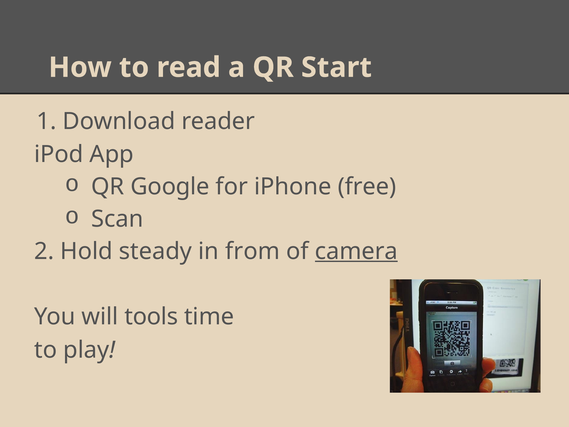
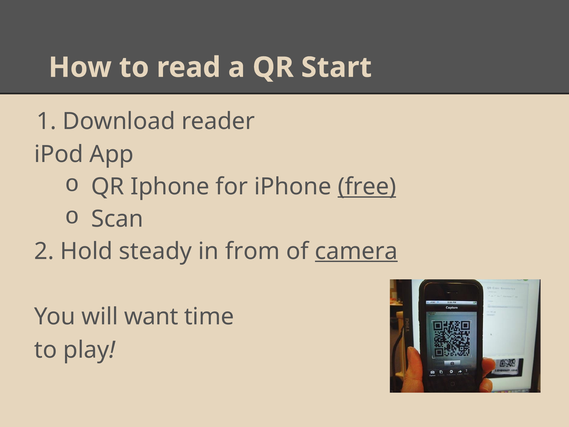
QR Google: Google -> Iphone
free underline: none -> present
tools: tools -> want
